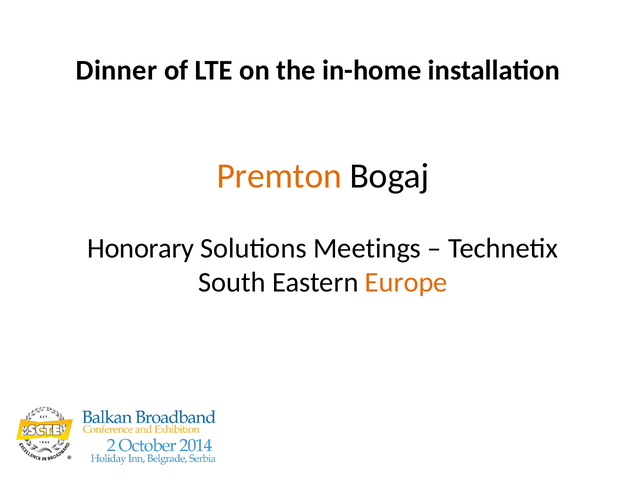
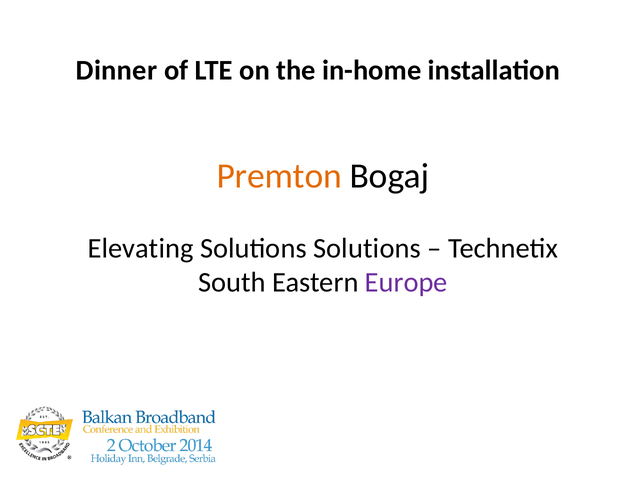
Honorary: Honorary -> Elevating
Solutions Meetings: Meetings -> Solutions
Europe colour: orange -> purple
